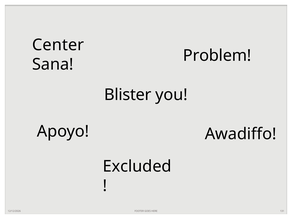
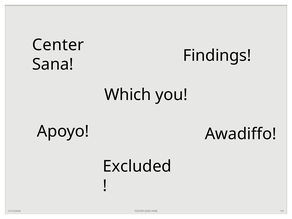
Problem: Problem -> Findings
Blister: Blister -> Which
